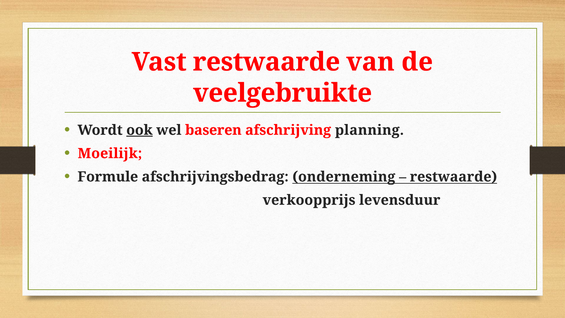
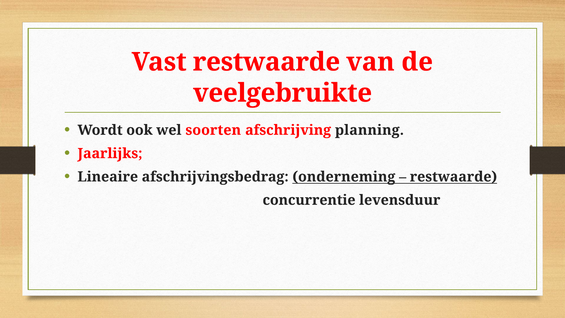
ook underline: present -> none
baseren: baseren -> soorten
Moeilijk: Moeilijk -> Jaarlijks
Formule: Formule -> Lineaire
verkoopprijs: verkoopprijs -> concurrentie
